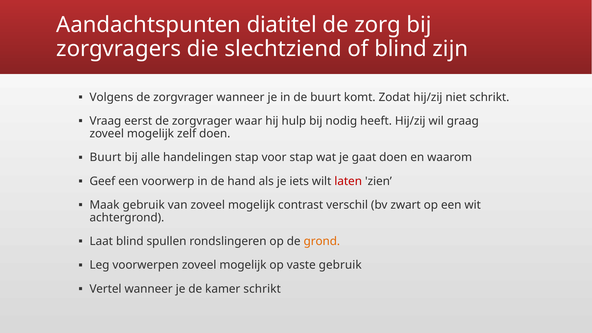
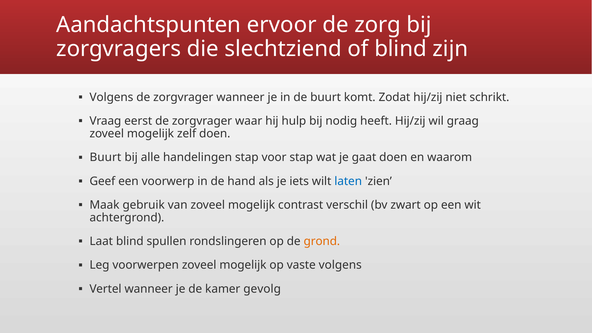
diatitel: diatitel -> ervoor
laten colour: red -> blue
vaste gebruik: gebruik -> volgens
kamer schrikt: schrikt -> gevolg
